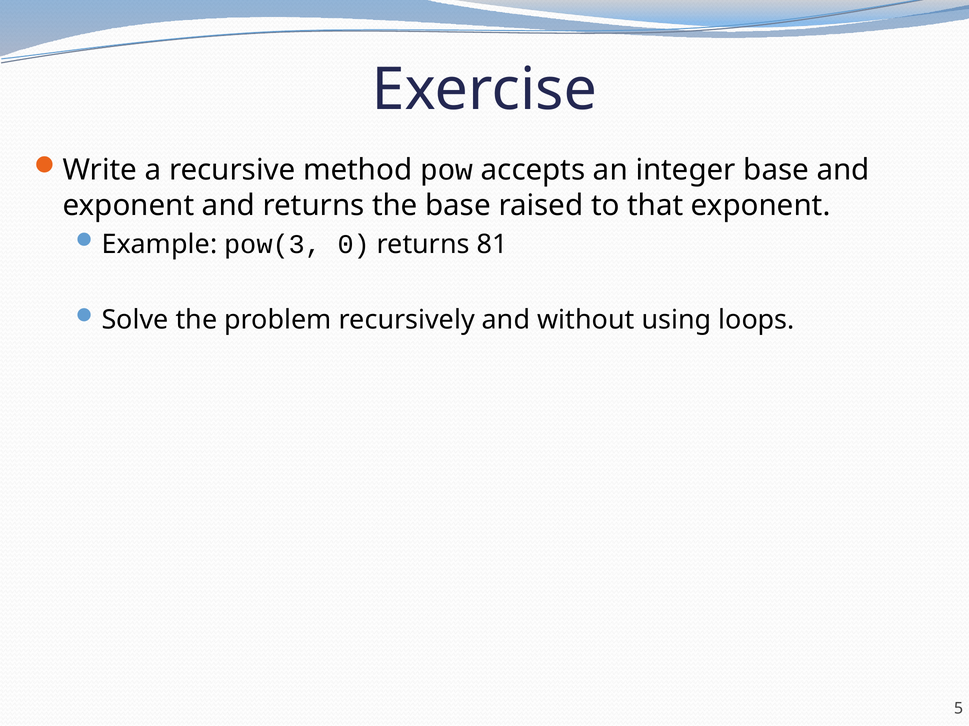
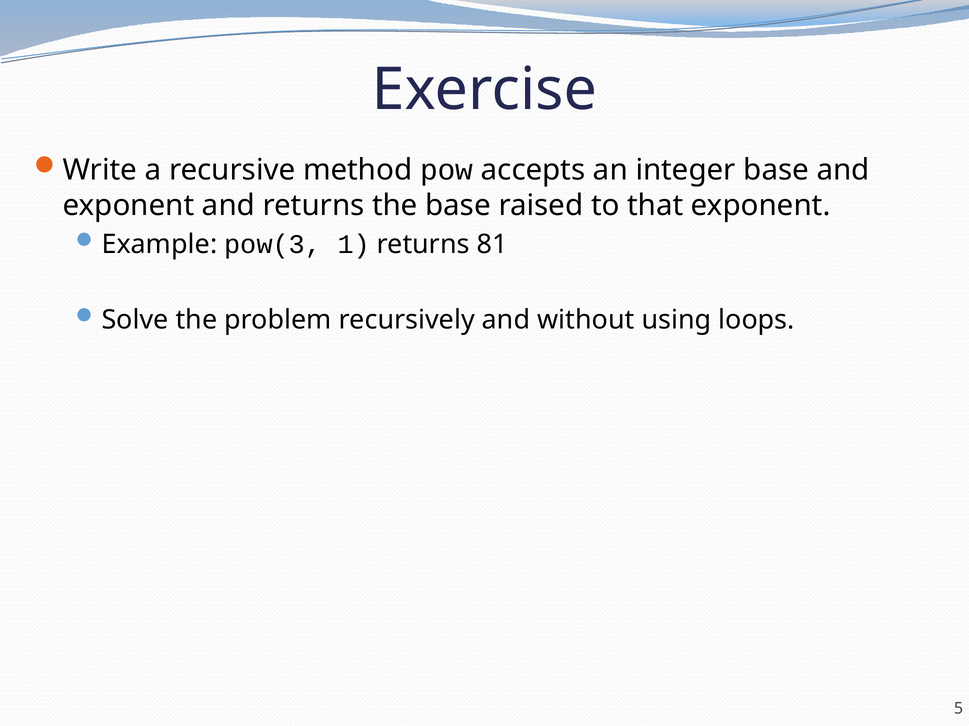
0: 0 -> 1
